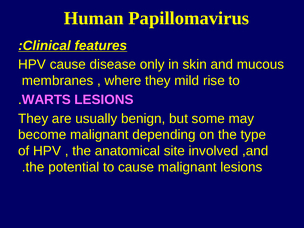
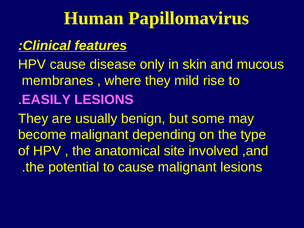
WARTS: WARTS -> EASILY
